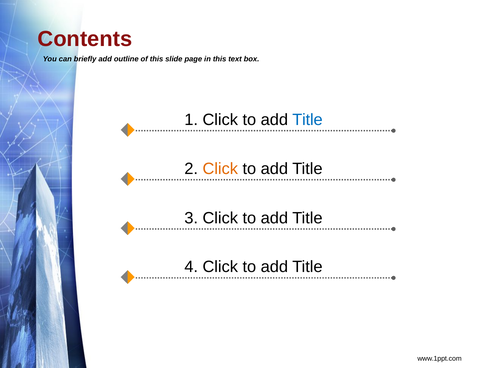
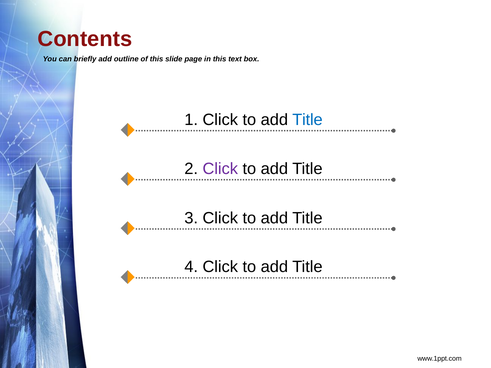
Click at (220, 169) colour: orange -> purple
